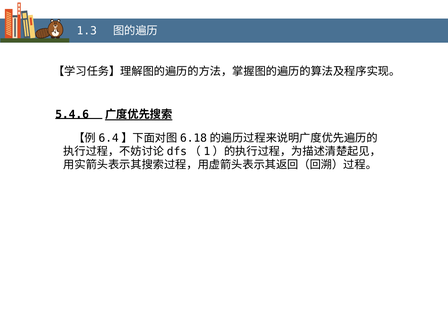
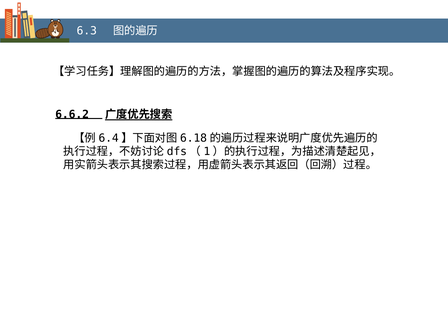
1.3: 1.3 -> 6.3
5.4.6: 5.4.6 -> 6.6.2
